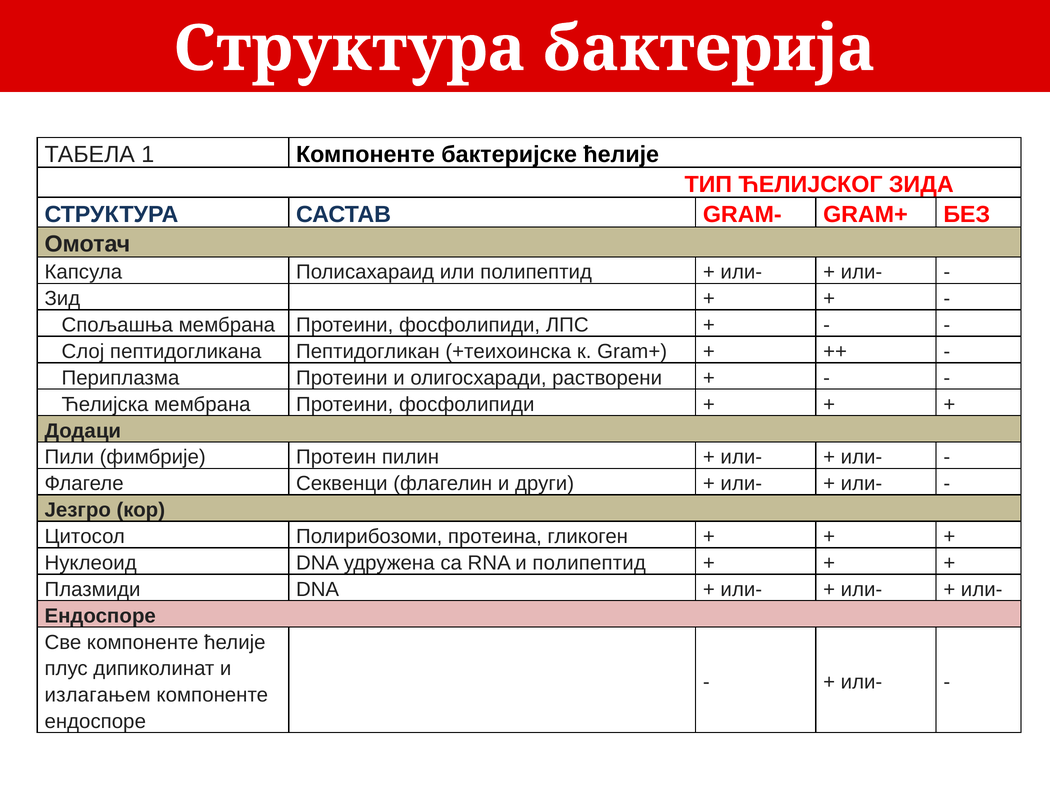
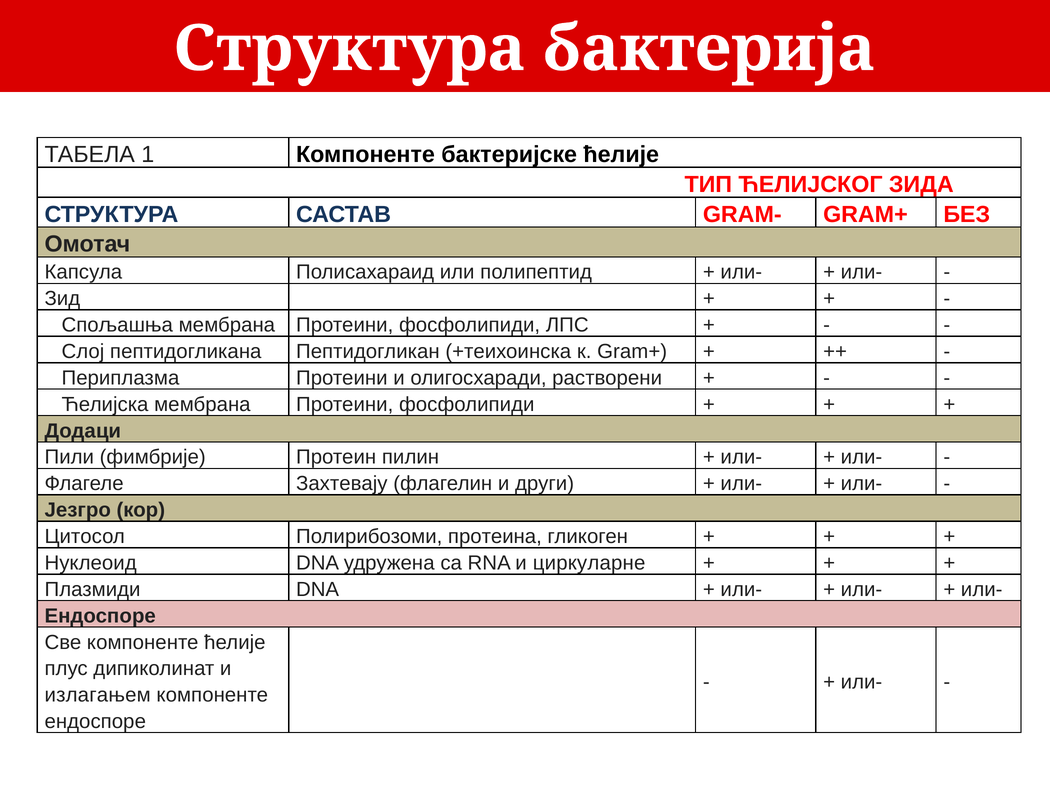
Секвенци: Секвенци -> Захтевају
и полипептид: полипептид -> циркуларне
